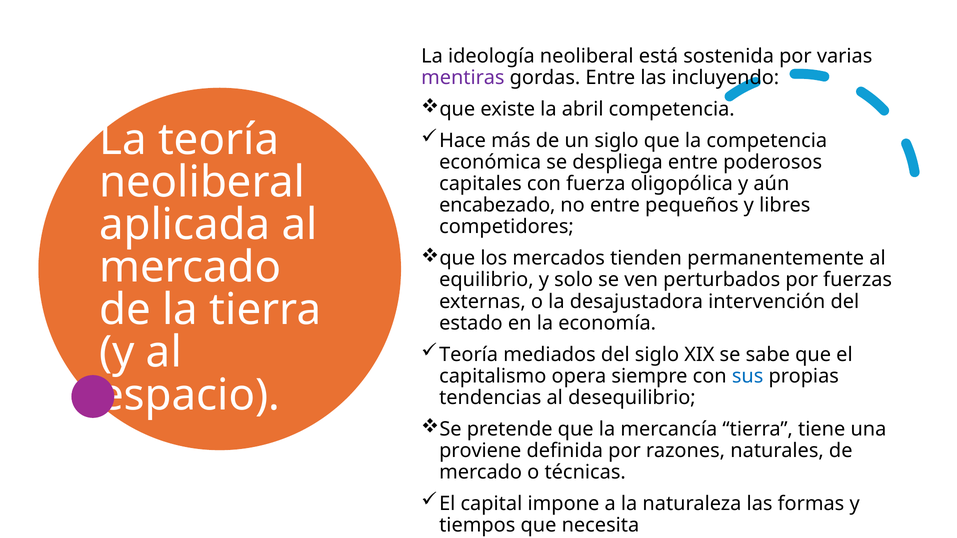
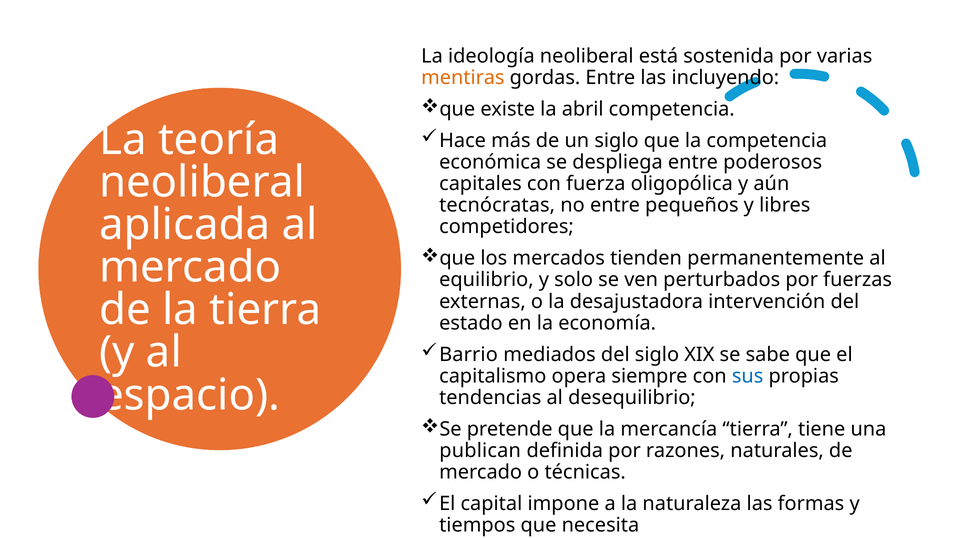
mentiras colour: purple -> orange
encabezado: encabezado -> tecnócratas
Teoría at (469, 355): Teoría -> Barrio
proviene: proviene -> publican
